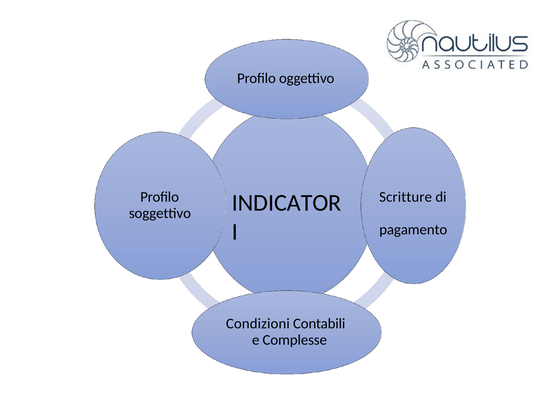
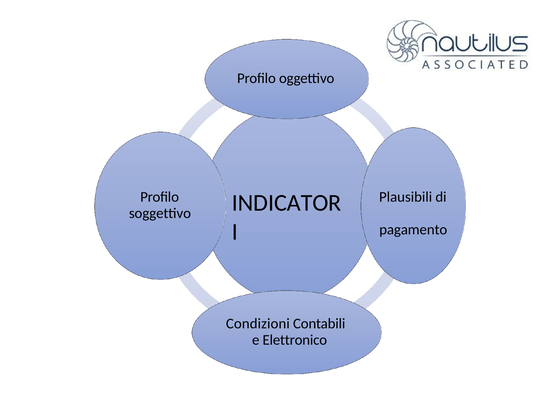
Scritture: Scritture -> Plausibili
Complesse: Complesse -> Elettronico
